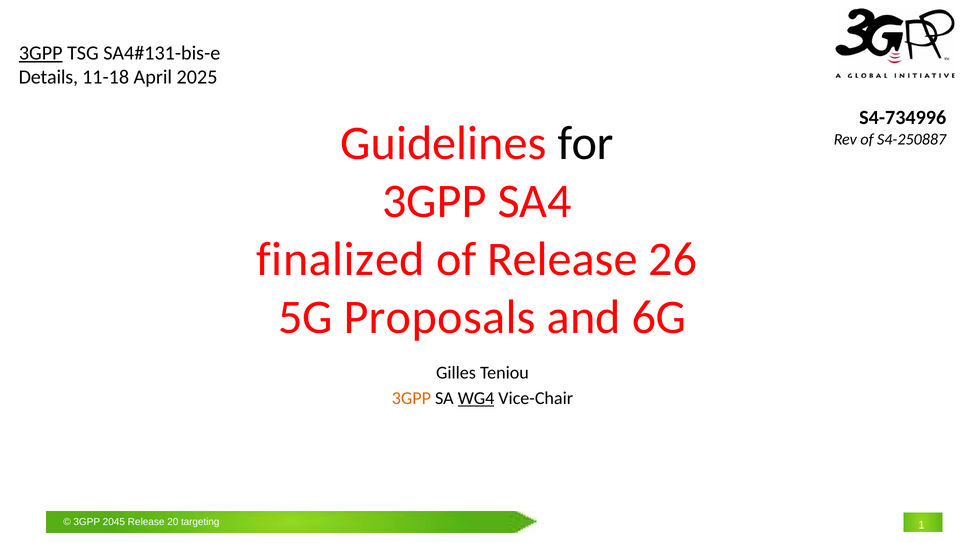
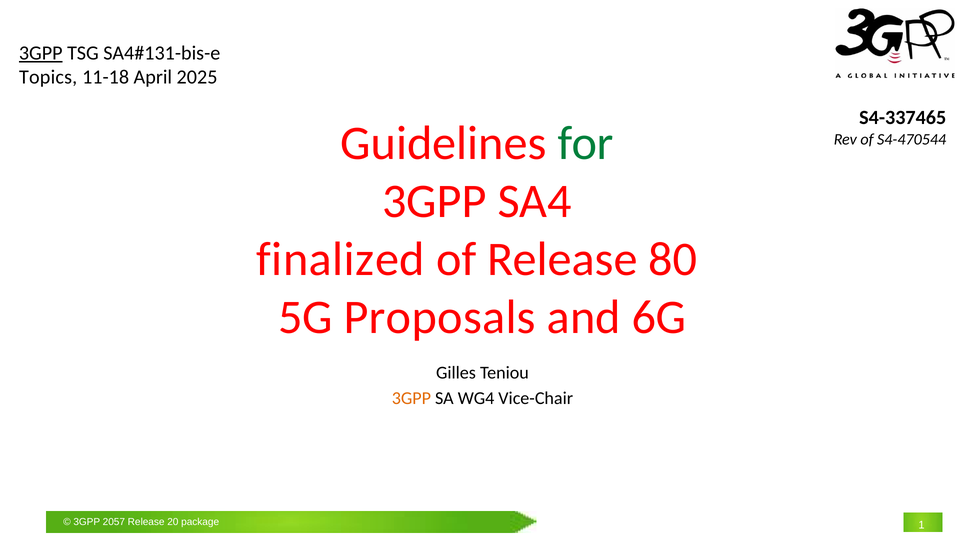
Details: Details -> Topics
S4-734996: S4-734996 -> S4-337465
for colour: black -> green
S4-250887: S4-250887 -> S4-470544
26: 26 -> 80
WG4 underline: present -> none
2045: 2045 -> 2057
targeting: targeting -> package
